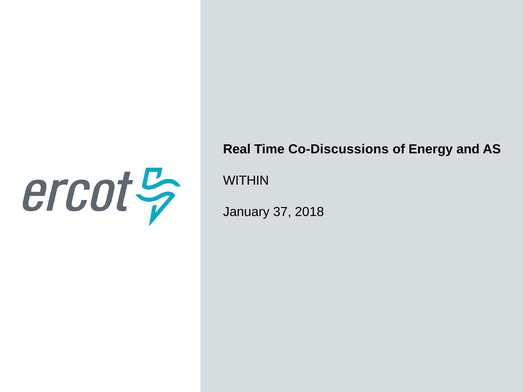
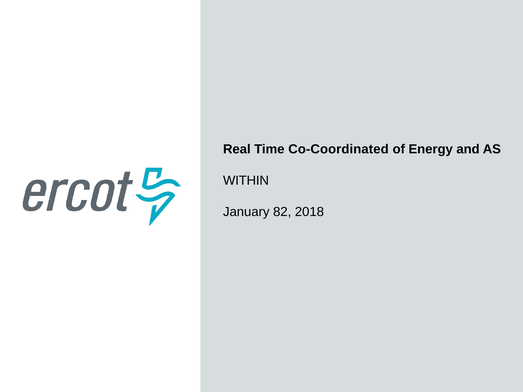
Co-Discussions: Co-Discussions -> Co-Coordinated
37: 37 -> 82
